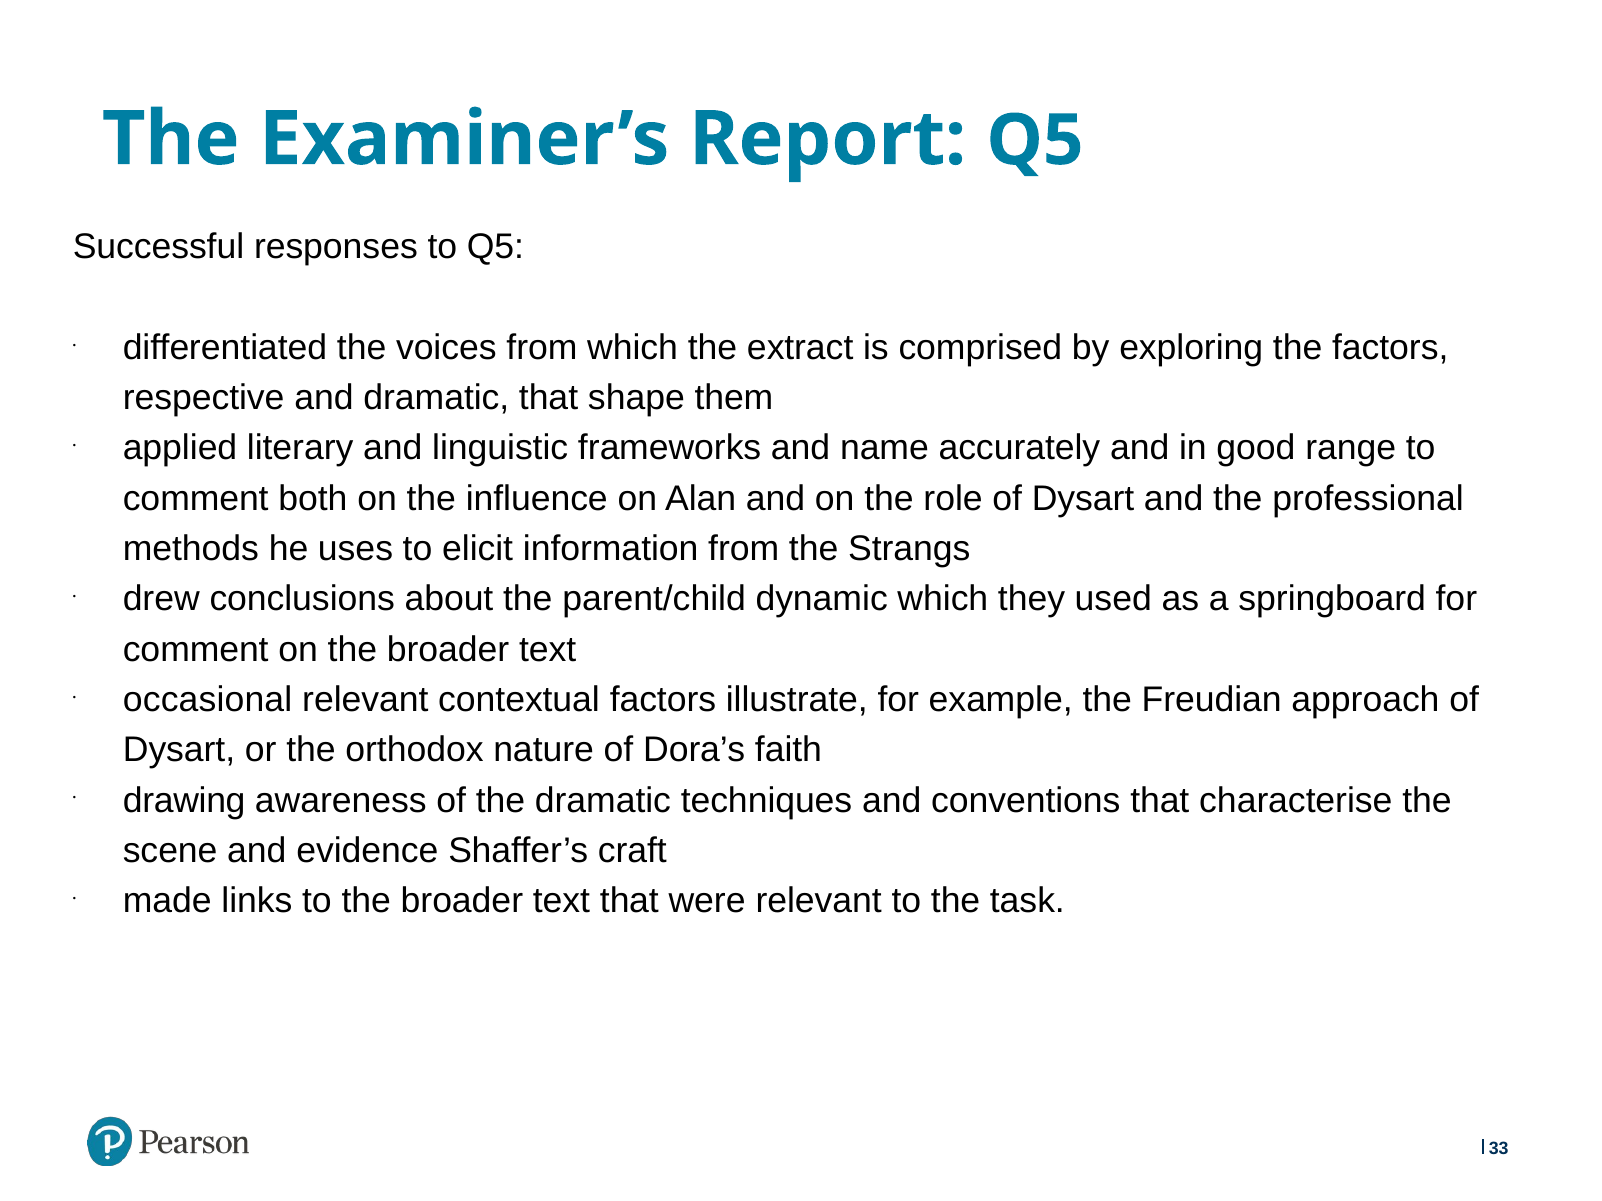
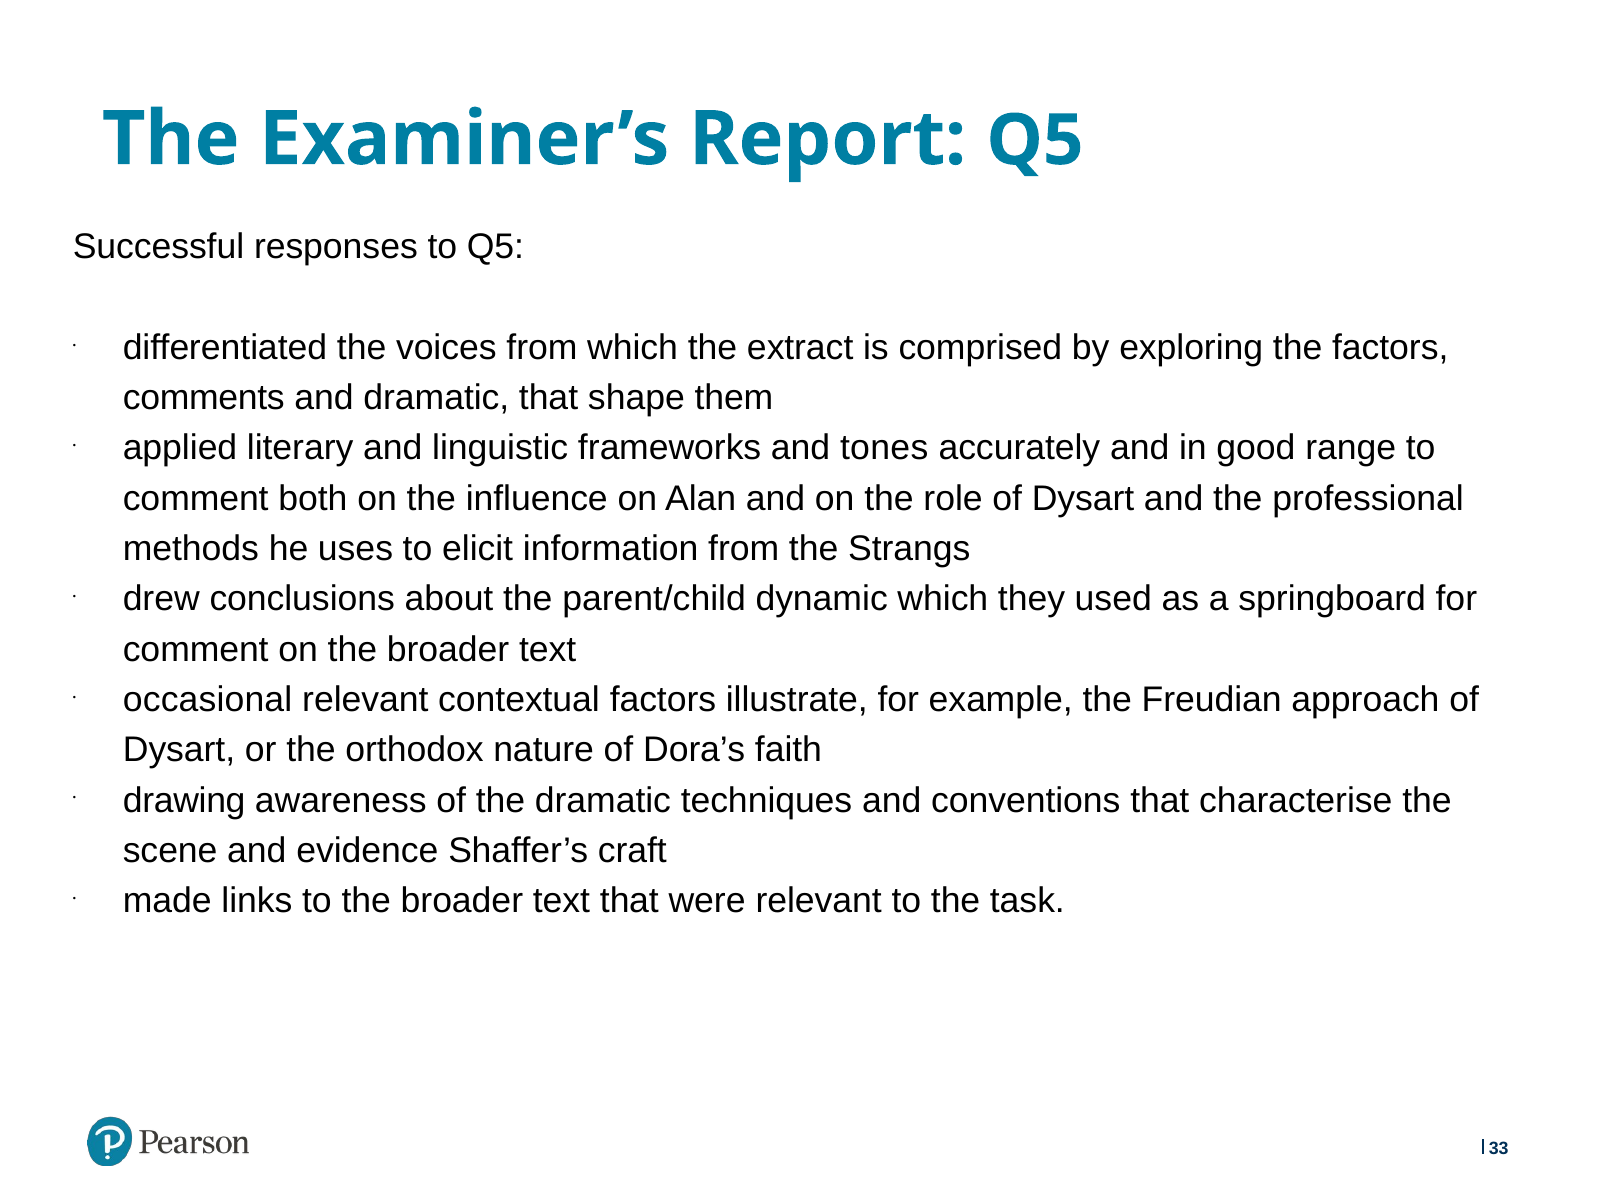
respective: respective -> comments
name: name -> tones
